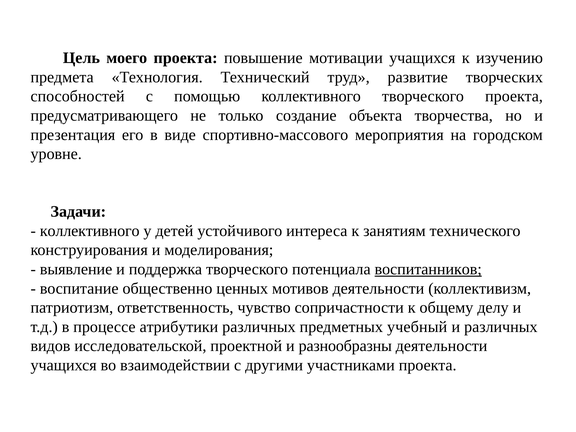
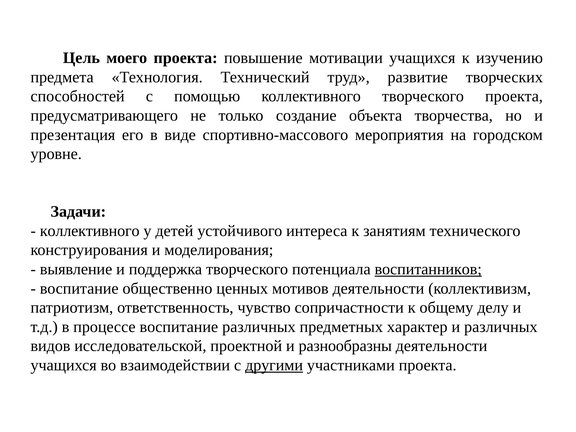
процессе атрибутики: атрибутики -> воспитание
учебный: учебный -> характер
другими underline: none -> present
